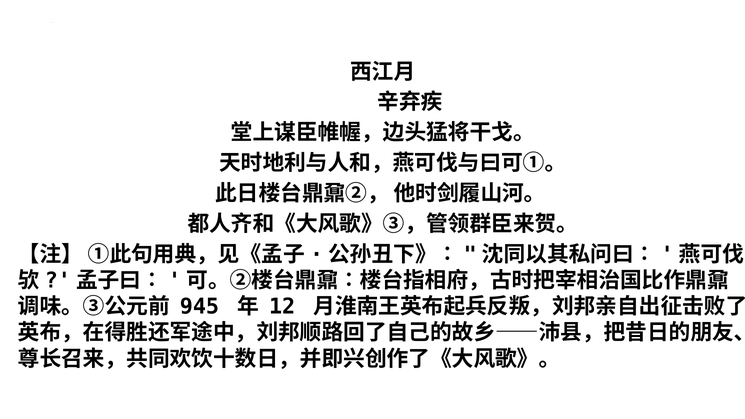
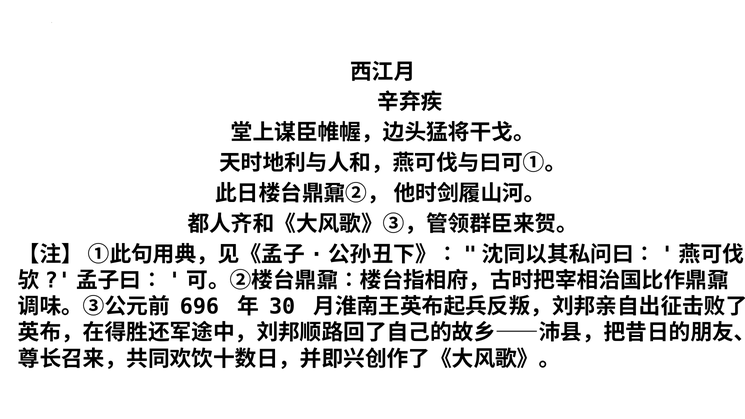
945: 945 -> 696
12: 12 -> 30
